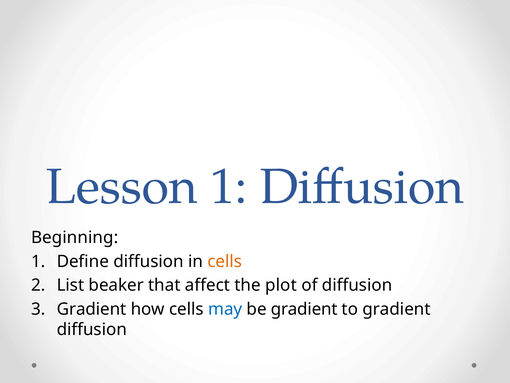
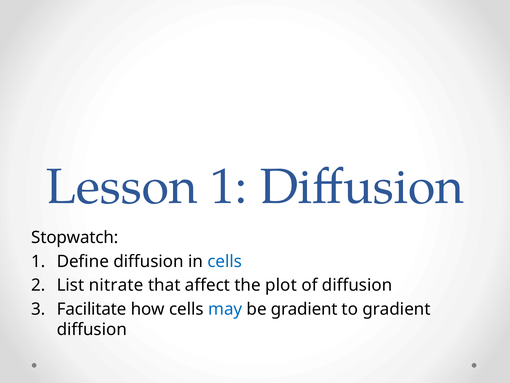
Beginning: Beginning -> Stopwatch
cells at (225, 261) colour: orange -> blue
beaker: beaker -> nitrate
Gradient at (92, 309): Gradient -> Facilitate
